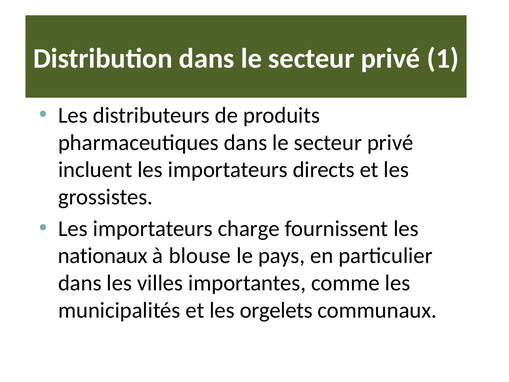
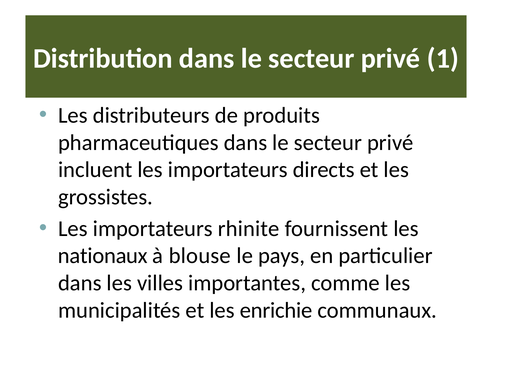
charge: charge -> rhinite
orgelets: orgelets -> enrichie
